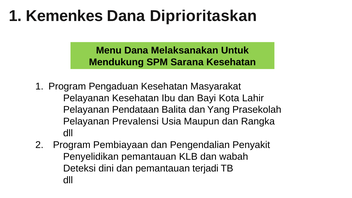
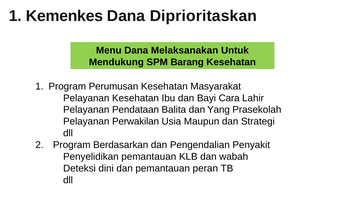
Sarana: Sarana -> Barang
Pengaduan: Pengaduan -> Perumusan
Kota: Kota -> Cara
Prevalensi: Prevalensi -> Perwakilan
Rangka: Rangka -> Strategi
Pembiayaan: Pembiayaan -> Berdasarkan
terjadi: terjadi -> peran
